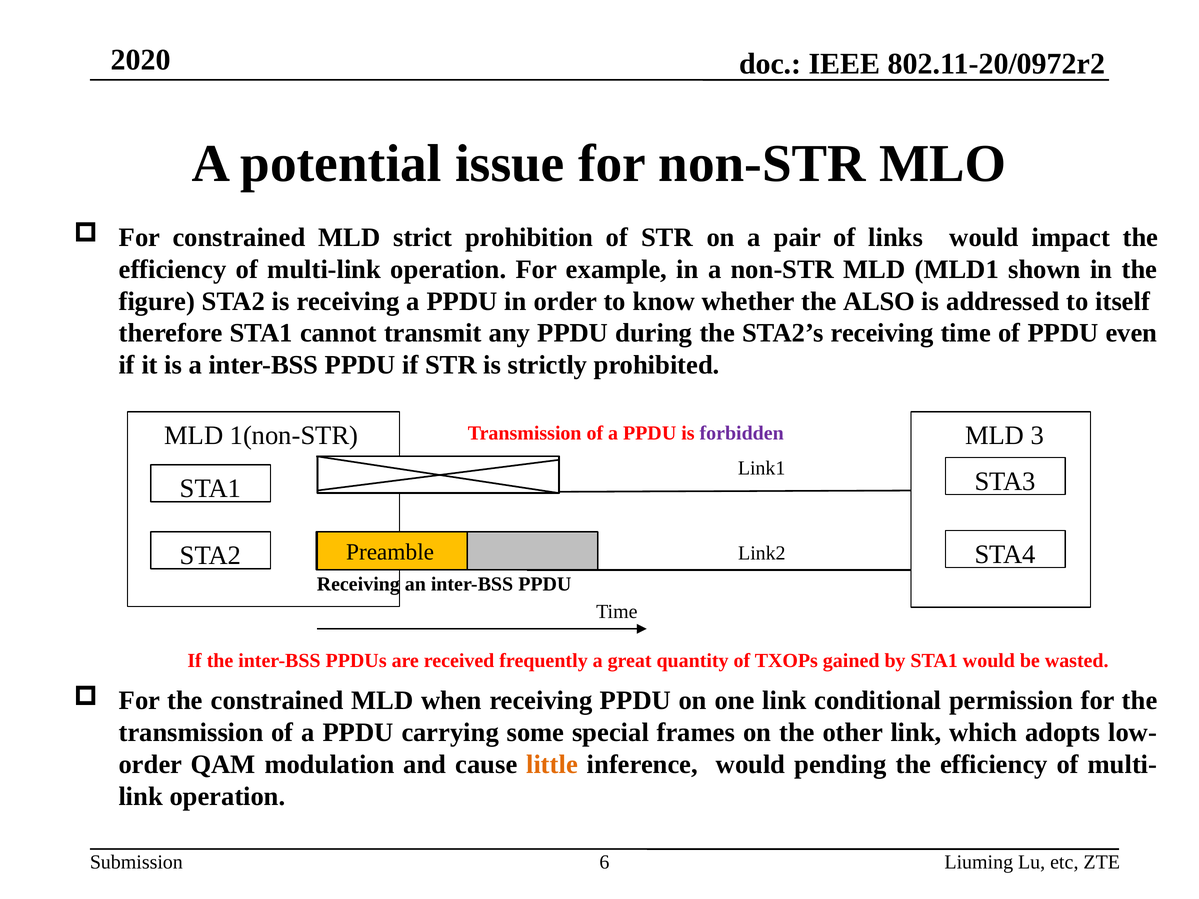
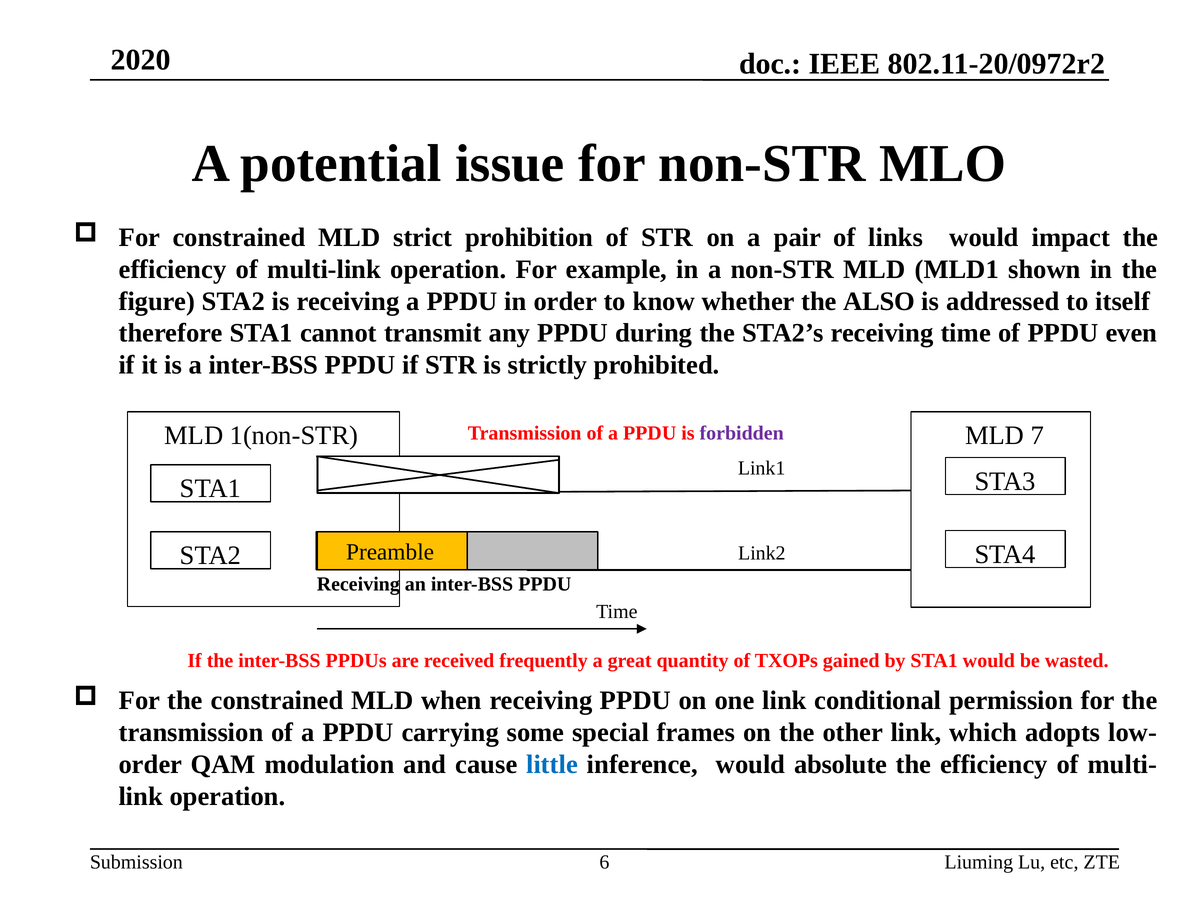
3: 3 -> 7
little colour: orange -> blue
pending: pending -> absolute
